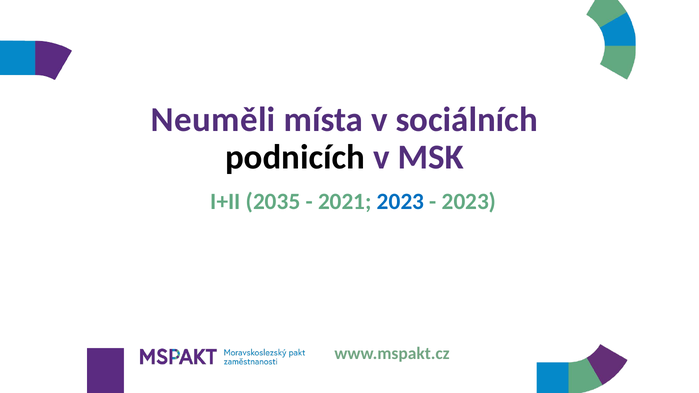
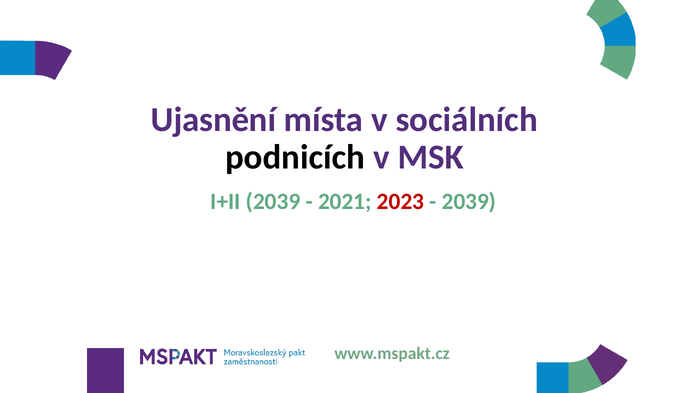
Neuměli: Neuměli -> Ujasnění
I+II 2035: 2035 -> 2039
2023 at (401, 202) colour: blue -> red
2023 at (469, 202): 2023 -> 2039
